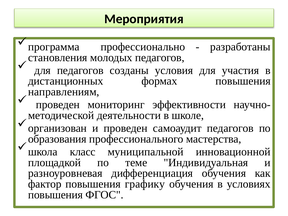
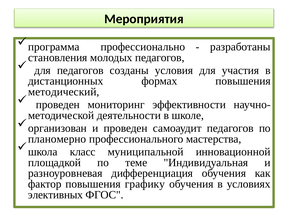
направлениям: направлениям -> методический
образования: образования -> планомерно
повышения at (55, 195): повышения -> элективных
